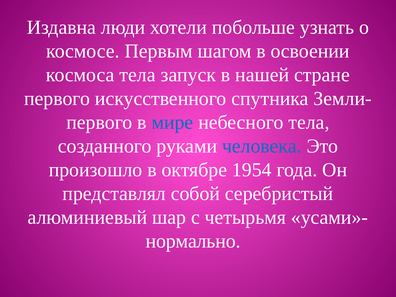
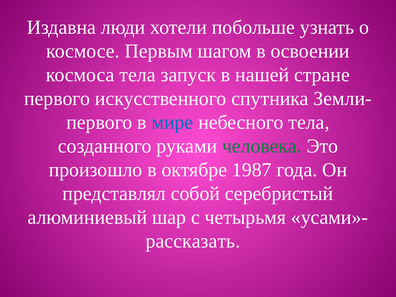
человека colour: blue -> green
1954: 1954 -> 1987
нормально: нормально -> рассказать
